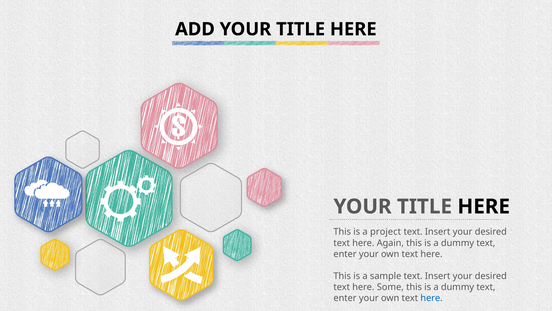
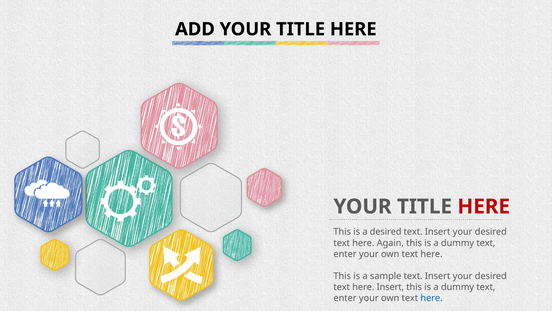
HERE at (484, 206) colour: black -> red
a project: project -> desired
here Some: Some -> Insert
